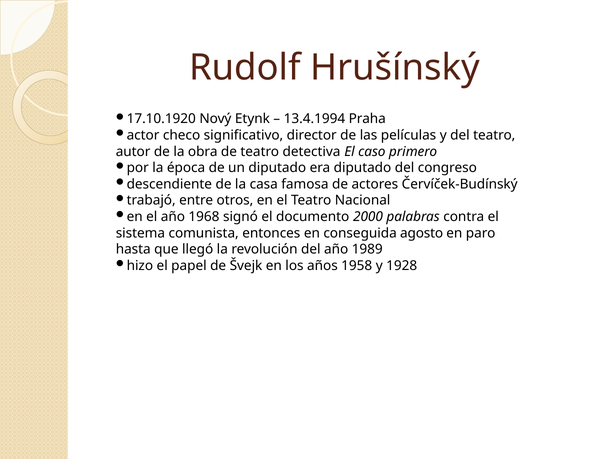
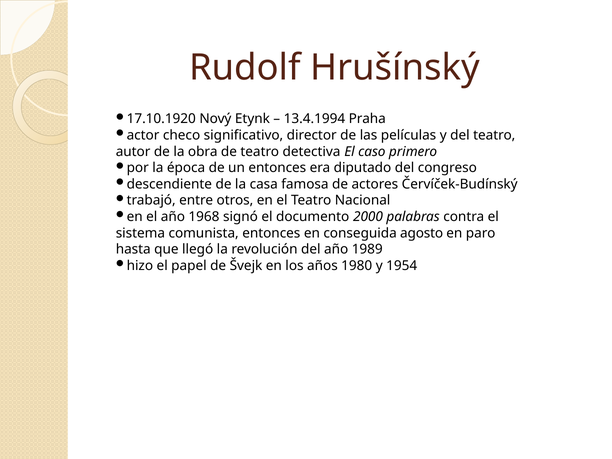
un diputado: diputado -> entonces
1958: 1958 -> 1980
1928: 1928 -> 1954
